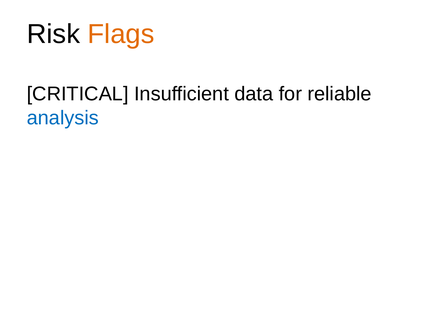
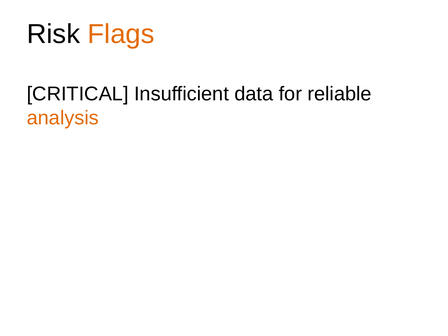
analysis colour: blue -> orange
